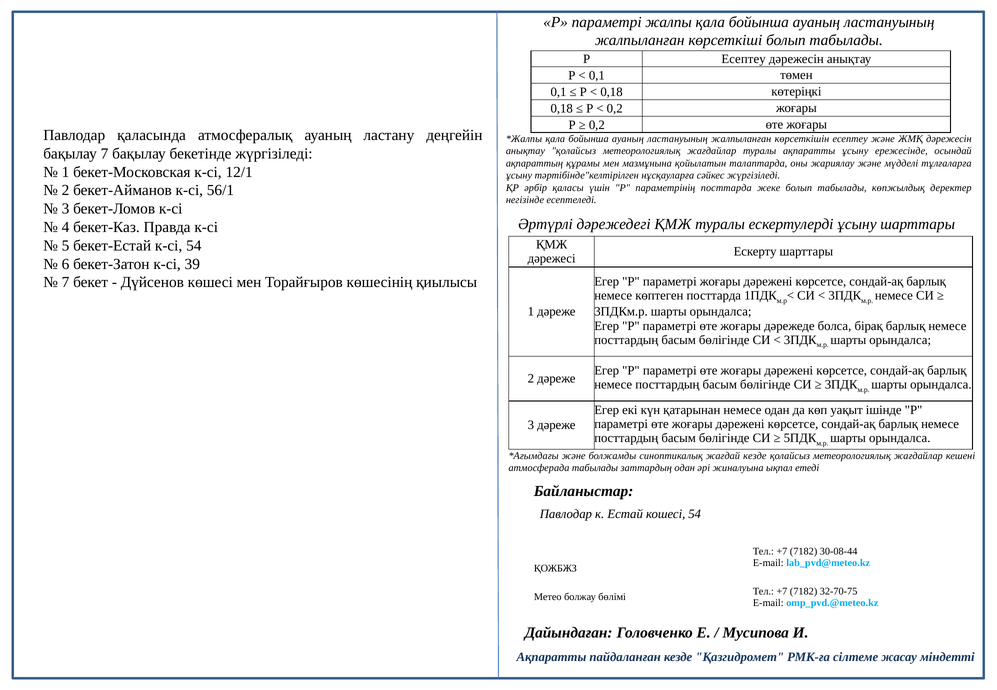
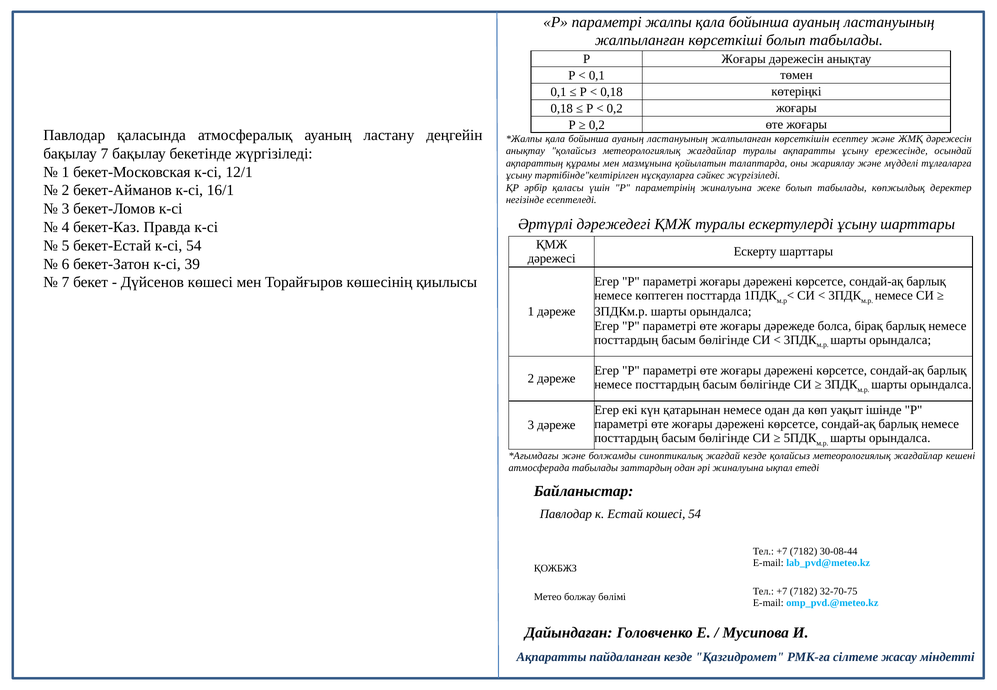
Р Есептеу: Есептеу -> Жоғары
параметрінің посттарда: посттарда -> жиналуына
56/1: 56/1 -> 16/1
